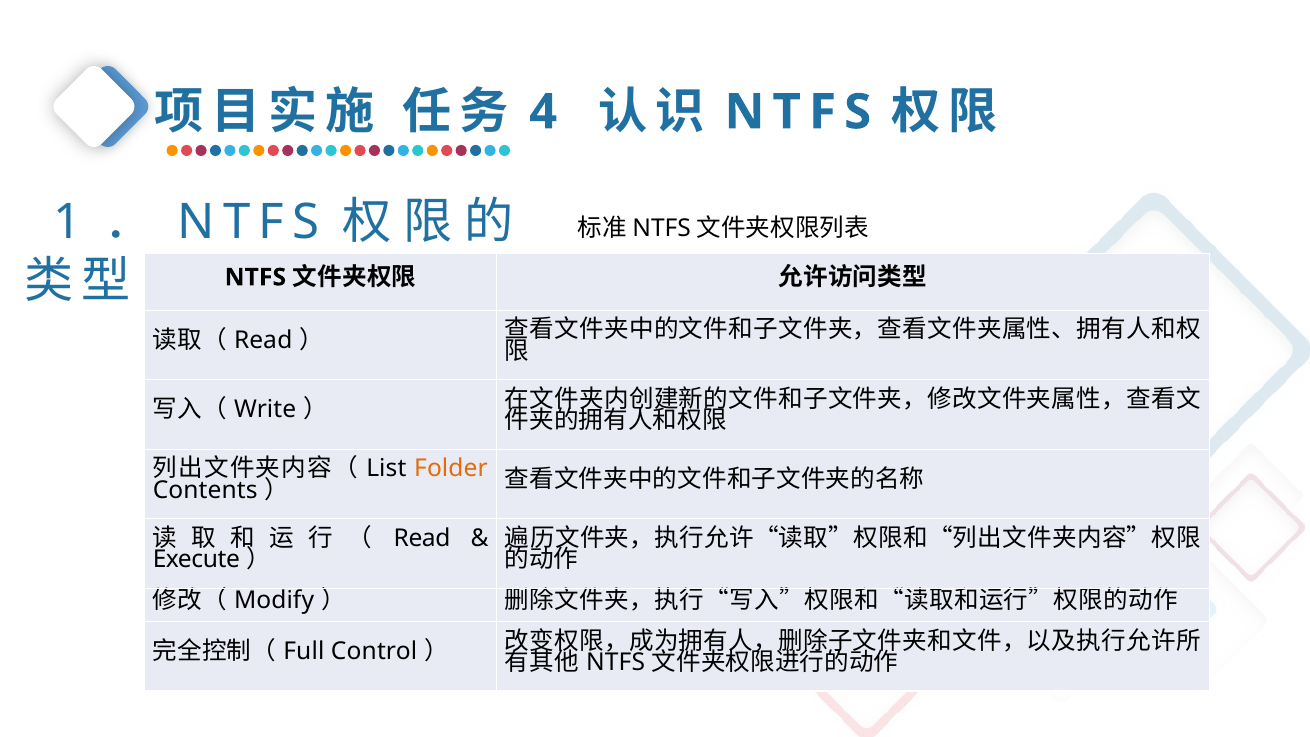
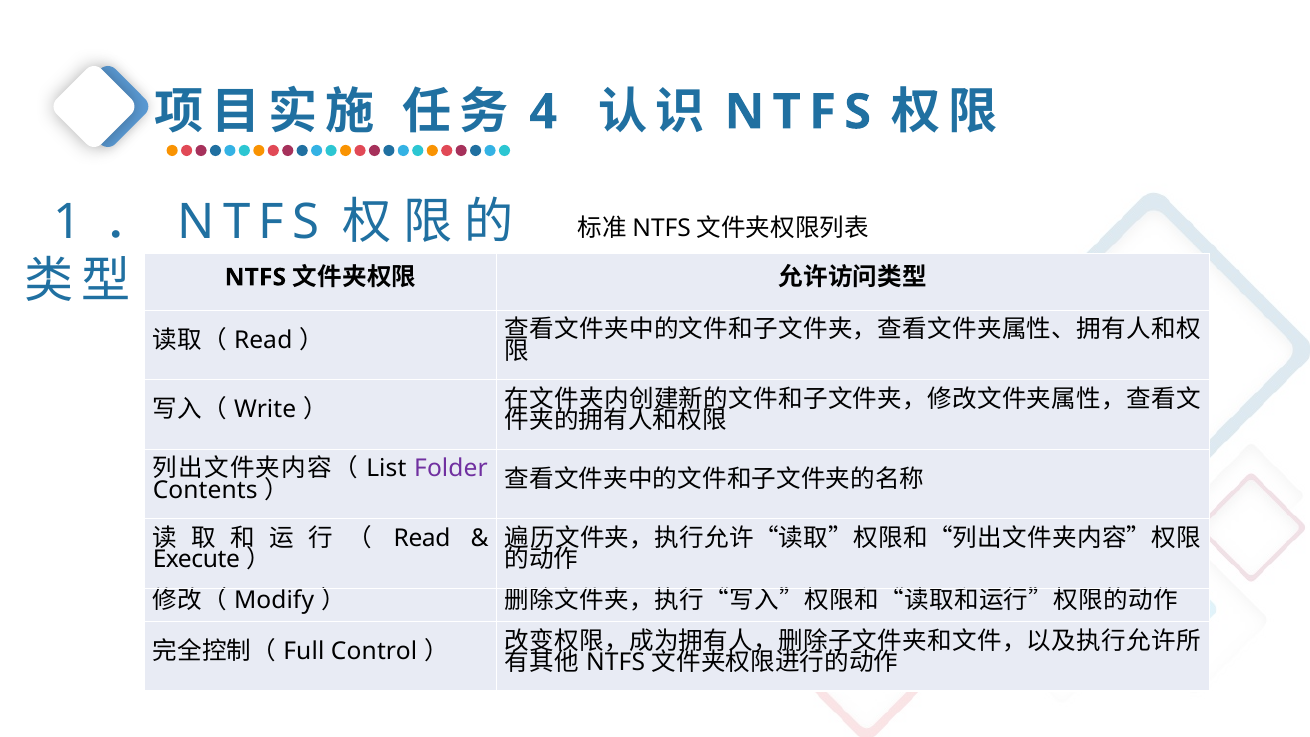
Folder colour: orange -> purple
